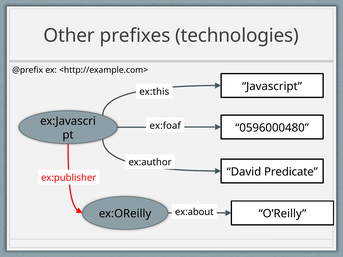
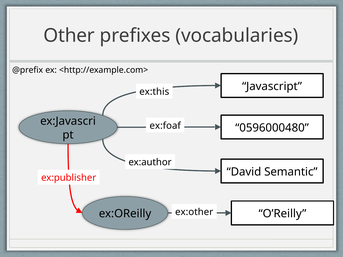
technologies: technologies -> vocabularies
Predicate: Predicate -> Semantic
ex:about: ex:about -> ex:other
